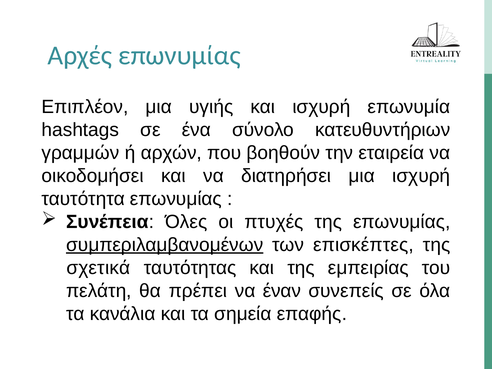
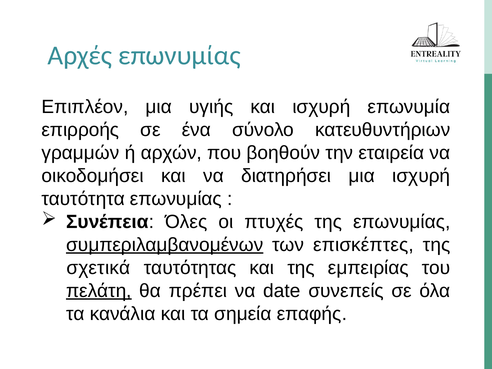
hashtags: hashtags -> επιρροής
πελάτη underline: none -> present
έναν: έναν -> date
